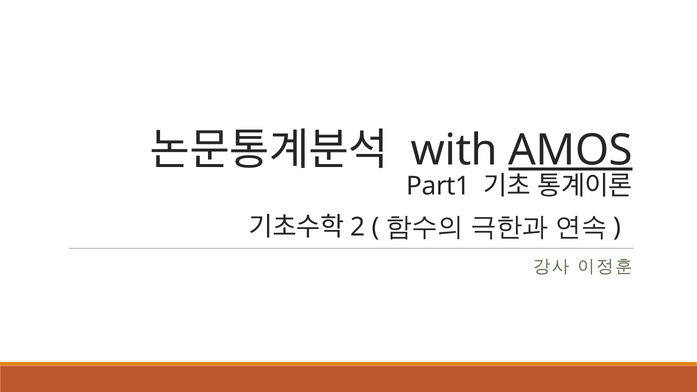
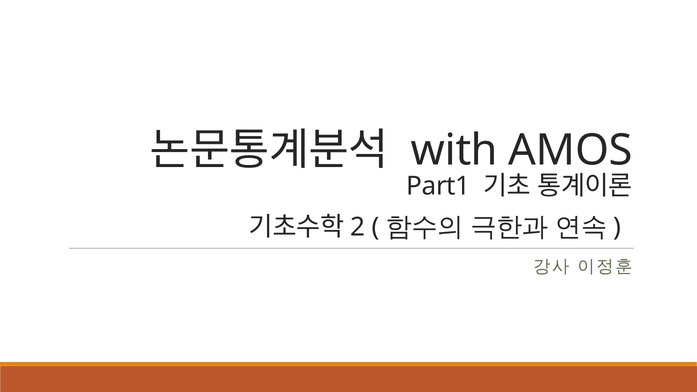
AMOS underline: present -> none
